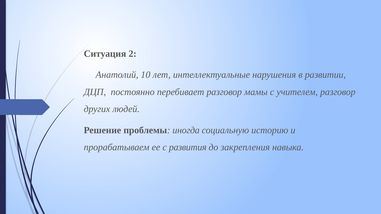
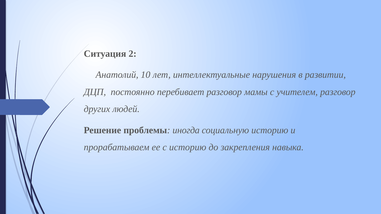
с развития: развития -> историю
